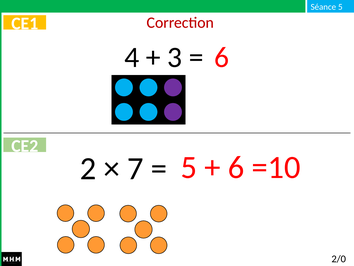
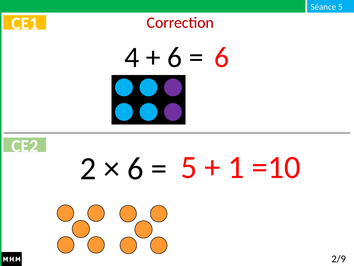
3 at (175, 57): 3 -> 6
6 at (236, 167): 6 -> 1
7 at (135, 168): 7 -> 6
2/0: 2/0 -> 2/9
